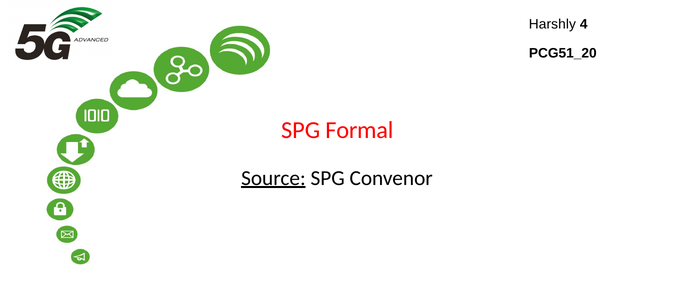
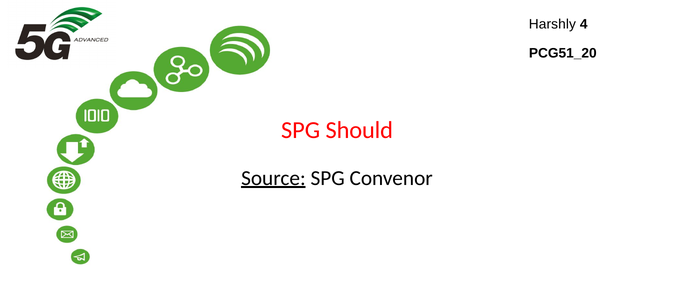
Formal: Formal -> Should
